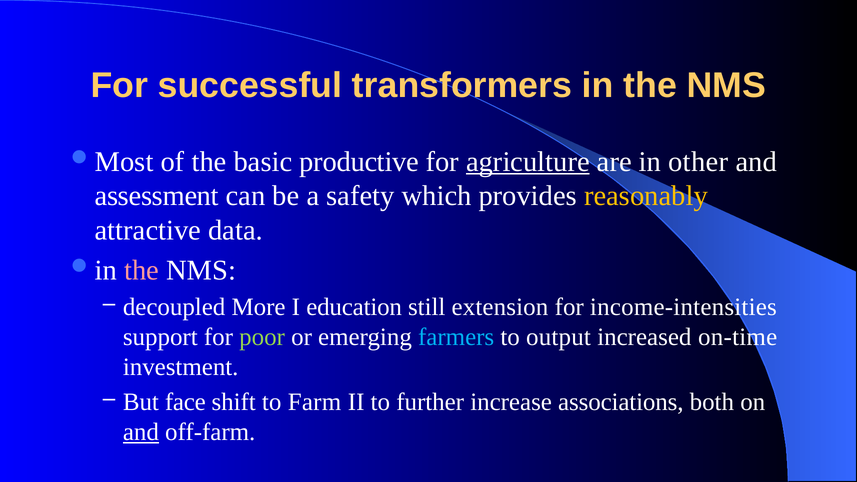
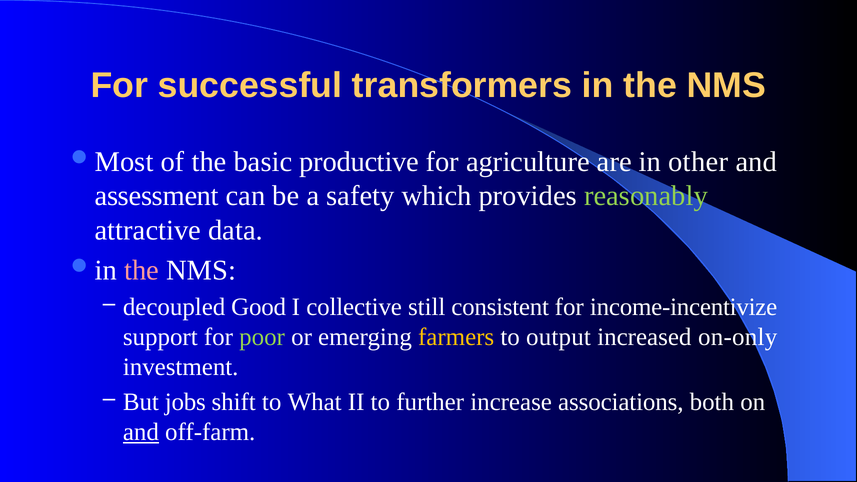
agriculture underline: present -> none
reasonably colour: yellow -> light green
More: More -> Good
education: education -> collective
extension: extension -> consistent
income-intensities: income-intensities -> income-incentivize
farmers colour: light blue -> yellow
on-time: on-time -> on-only
face: face -> jobs
Farm: Farm -> What
